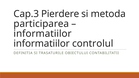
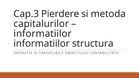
participarea: participarea -> capitalurilor
controlul: controlul -> structura
